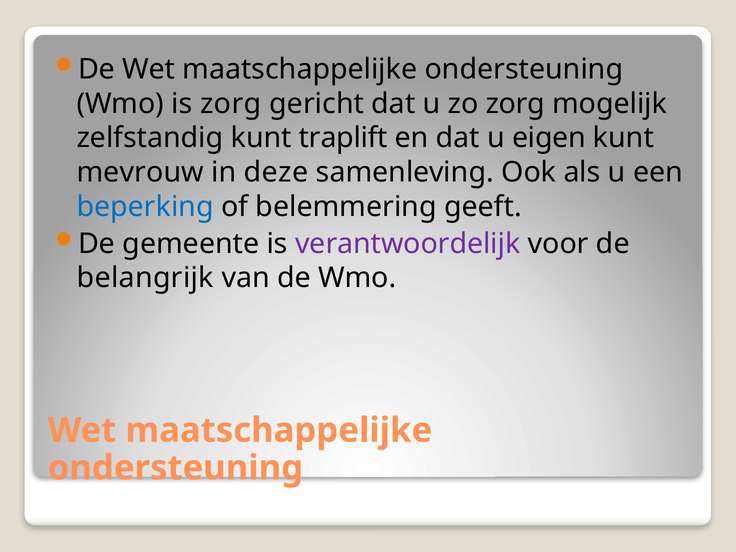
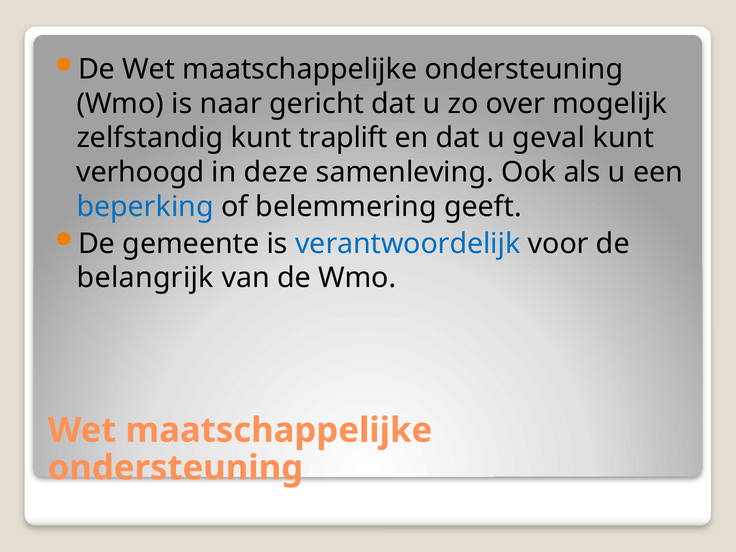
is zorg: zorg -> naar
zo zorg: zorg -> over
eigen: eigen -> geval
mevrouw: mevrouw -> verhoogd
verantwoordelijk colour: purple -> blue
